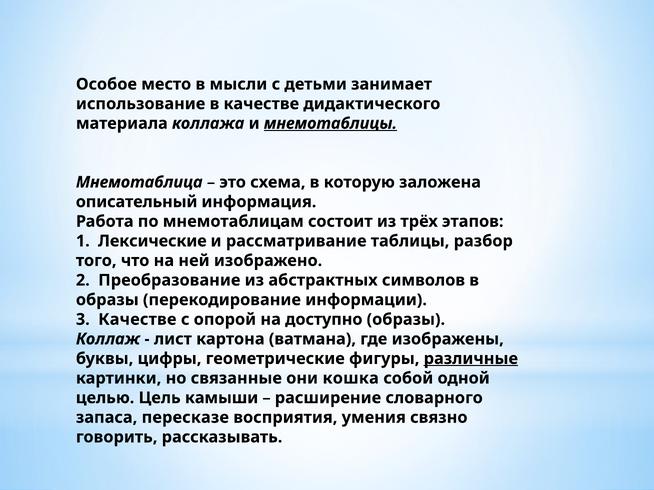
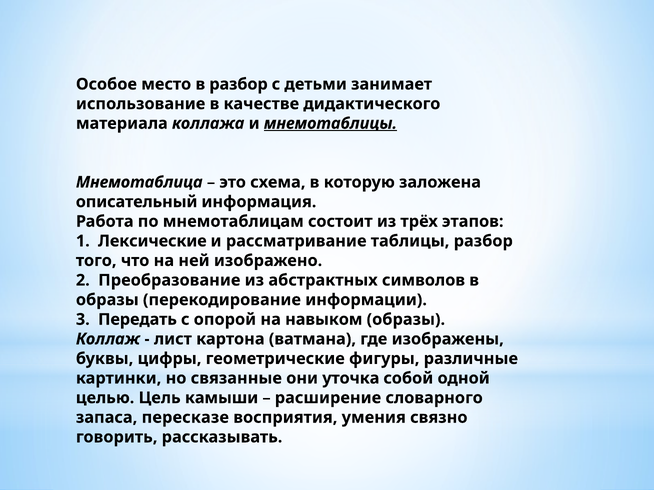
в мысли: мысли -> разбор
3 Качестве: Качестве -> Передать
доступно: доступно -> навыком
различные underline: present -> none
кошка: кошка -> уточка
